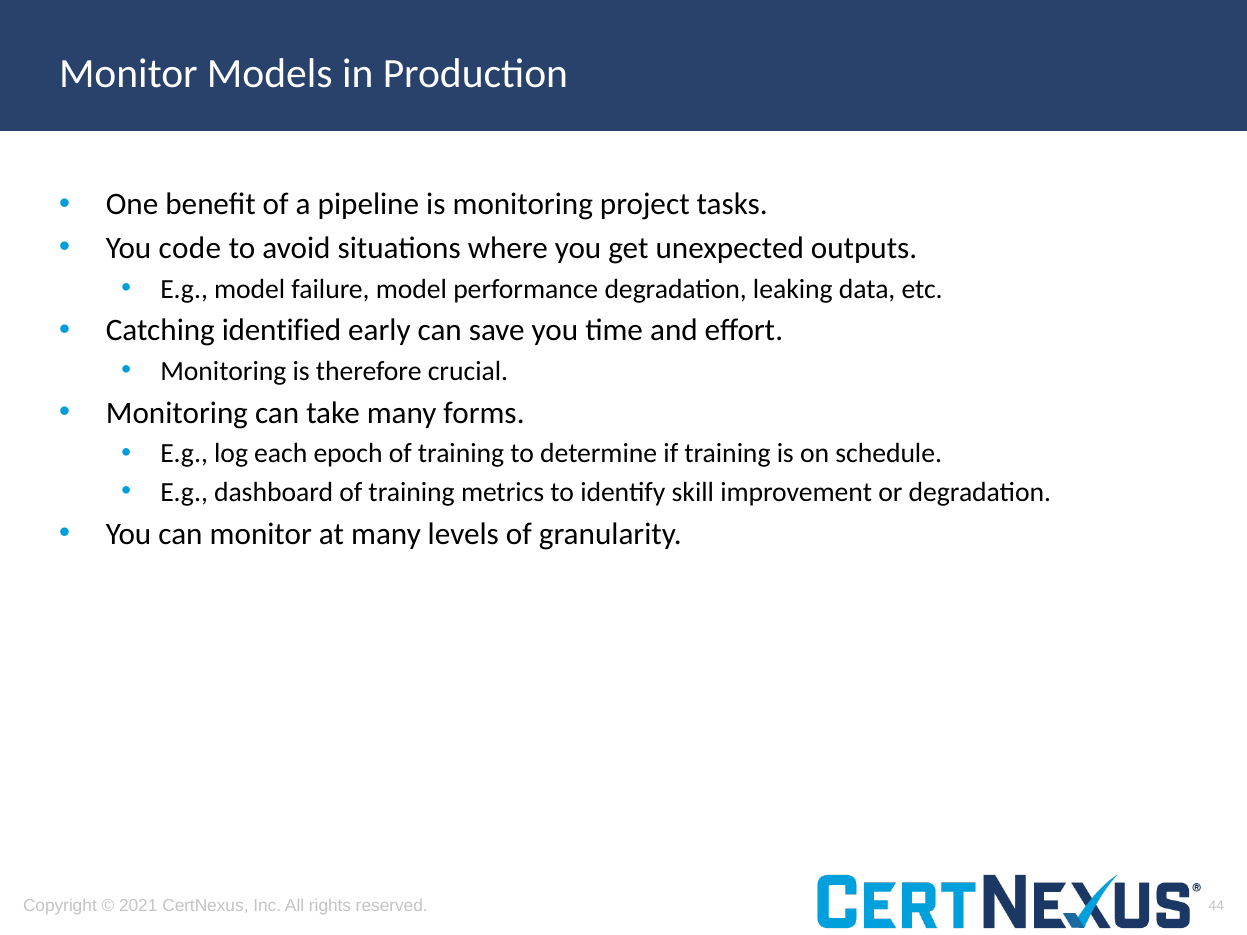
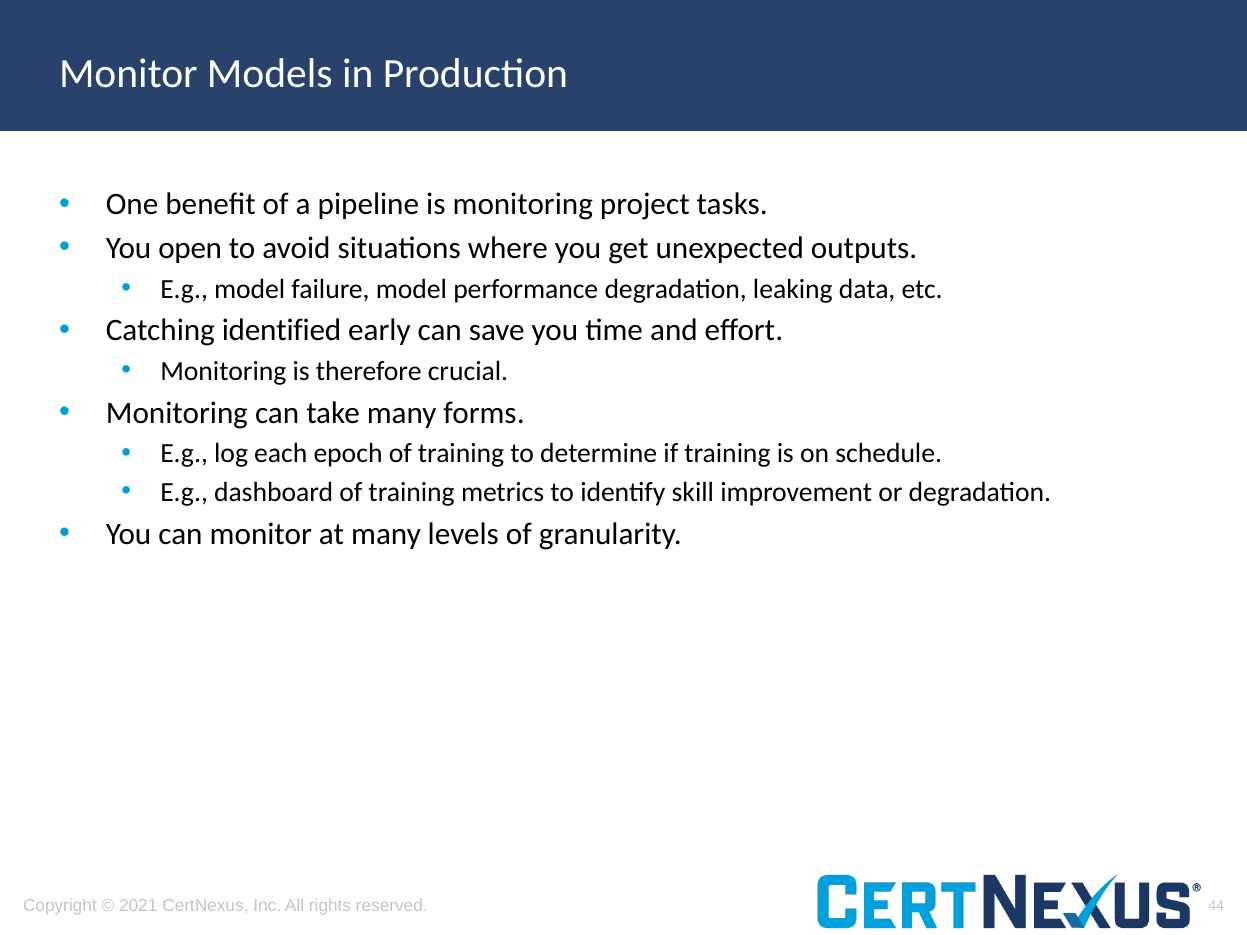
code: code -> open
